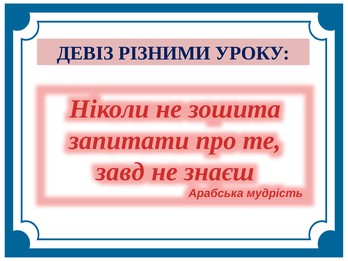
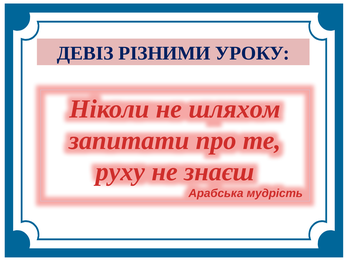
зошита: зошита -> шляхом
завд: завд -> руху
